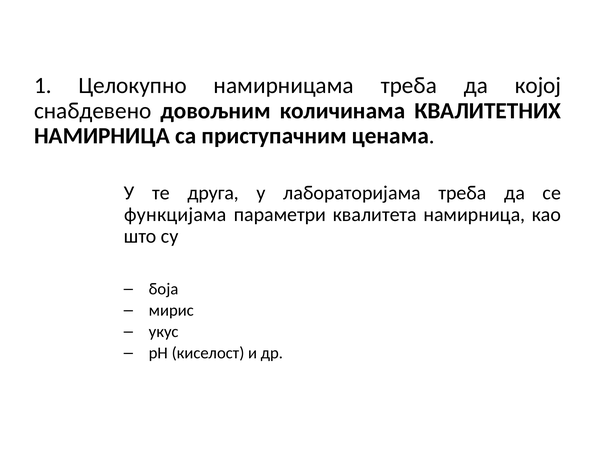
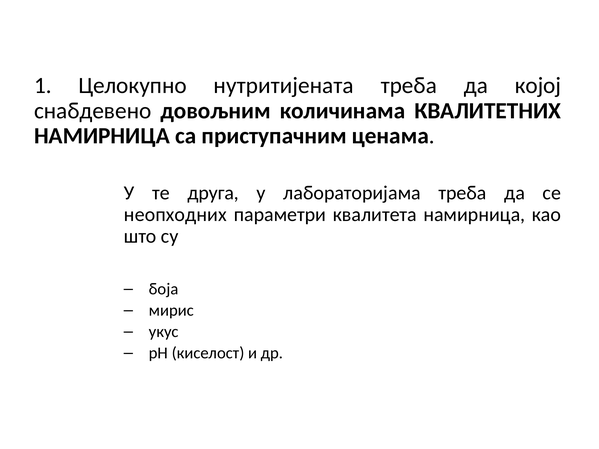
намирницама: намирницама -> нутритијената
функцијама: функцијама -> неопходних
